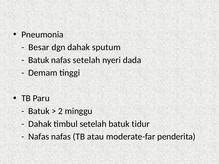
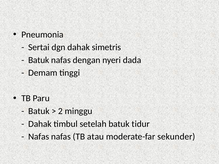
Besar: Besar -> Sertai
sputum: sputum -> simetris
nafas setelah: setelah -> dengan
penderita: penderita -> sekunder
